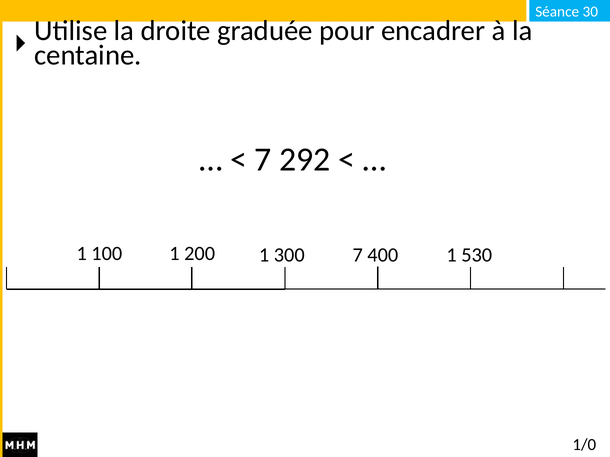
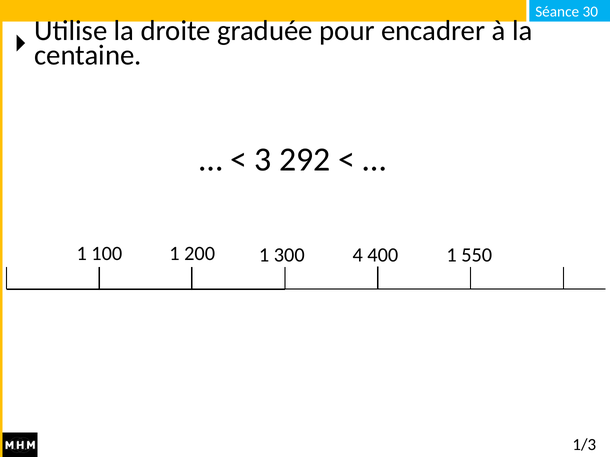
7 at (263, 160): 7 -> 3
300 7: 7 -> 4
530: 530 -> 550
1/0: 1/0 -> 1/3
